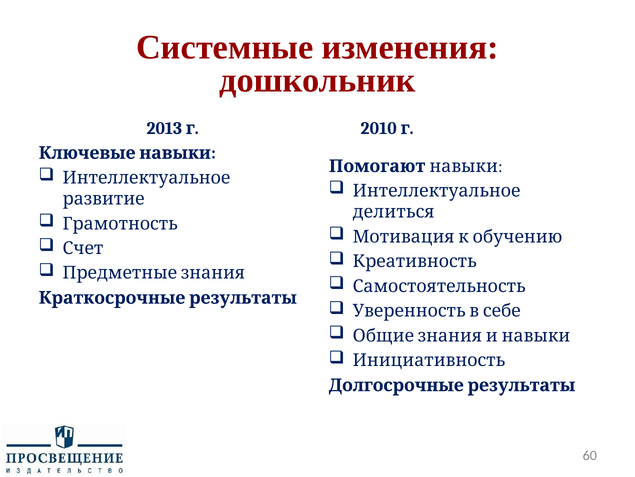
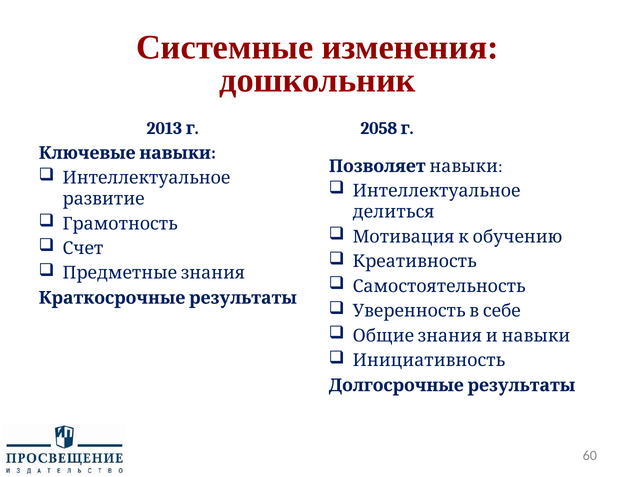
2010: 2010 -> 2058
Помогают: Помогают -> Позволяет
